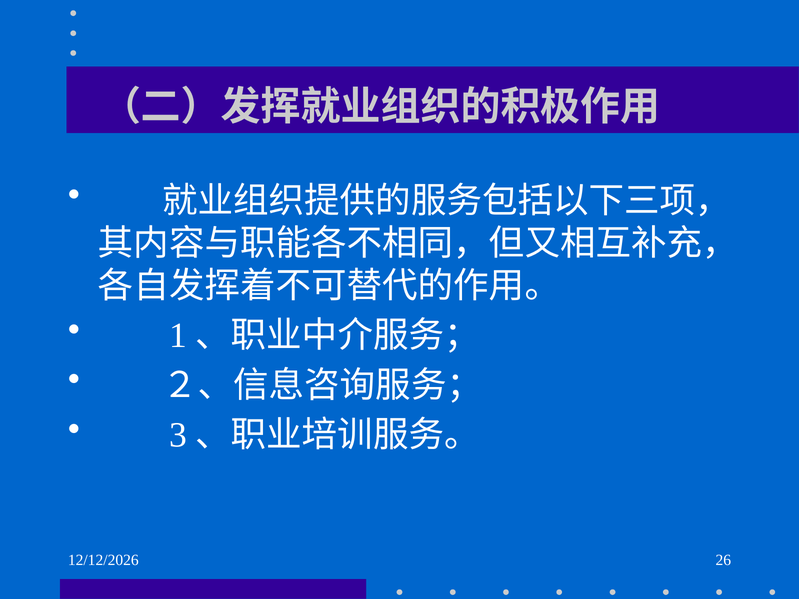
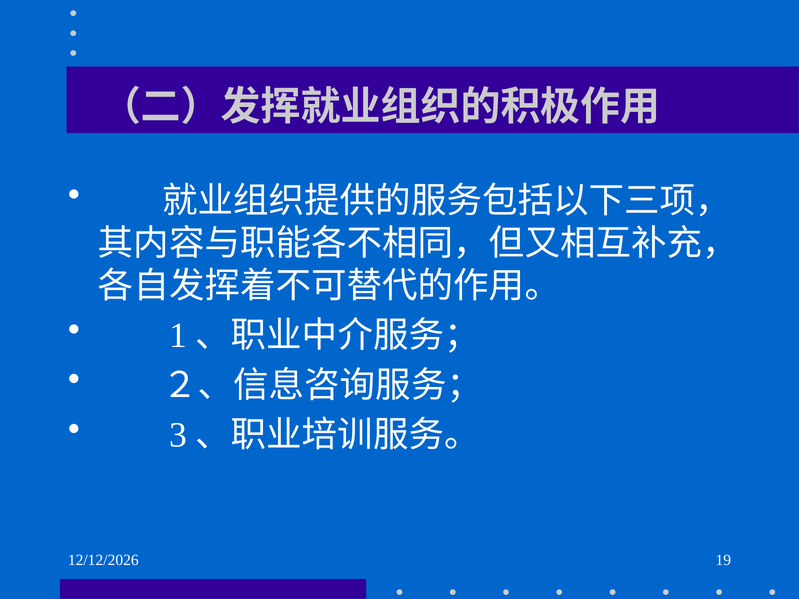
26: 26 -> 19
